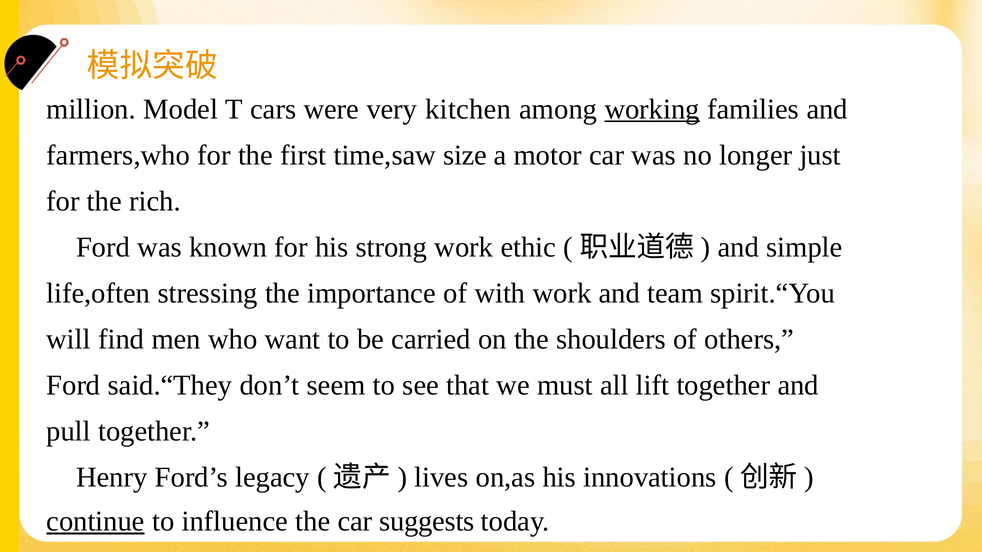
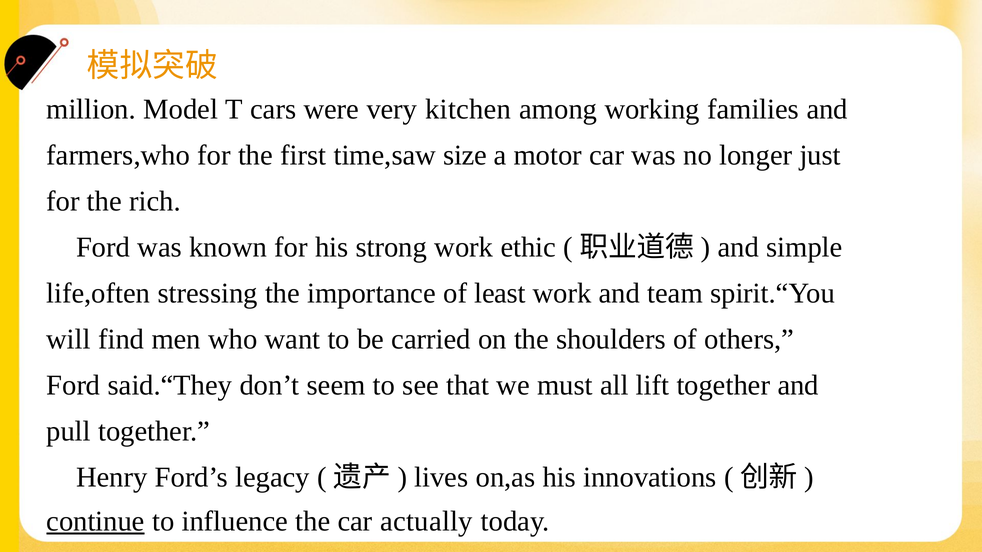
working underline: present -> none
with: with -> least
suggests: suggests -> actually
